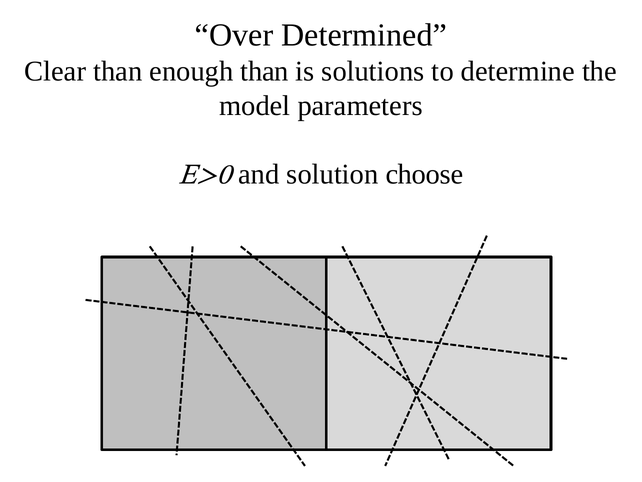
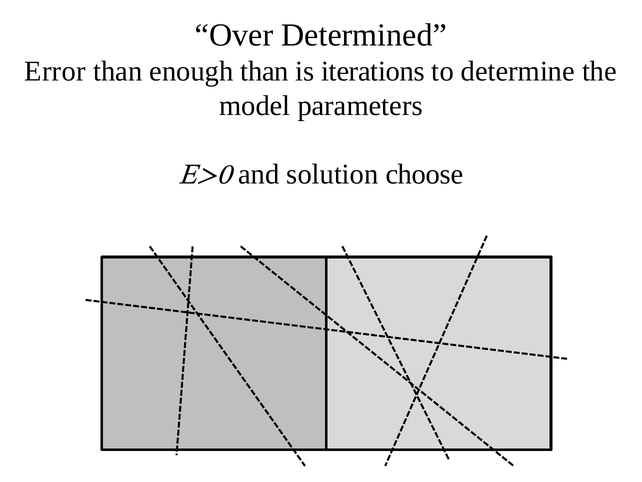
Clear: Clear -> Error
solutions: solutions -> iterations
